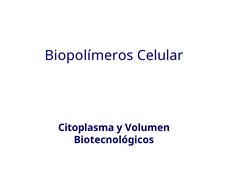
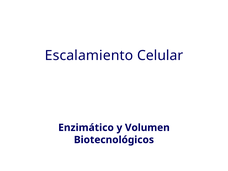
Biopolímeros: Biopolímeros -> Escalamiento
Citoplasma: Citoplasma -> Enzimático
